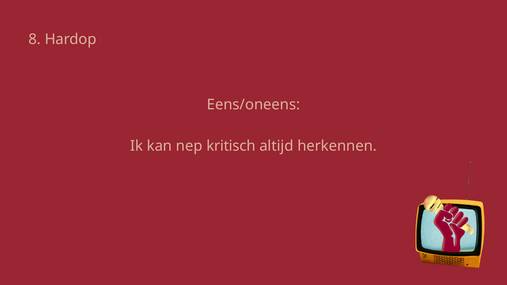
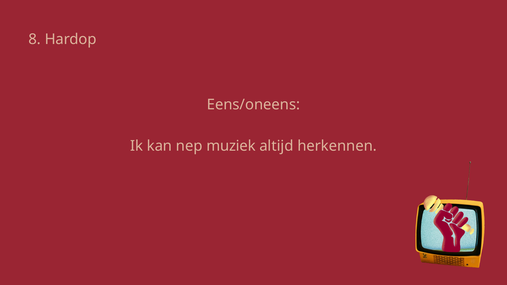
kritisch: kritisch -> muziek
